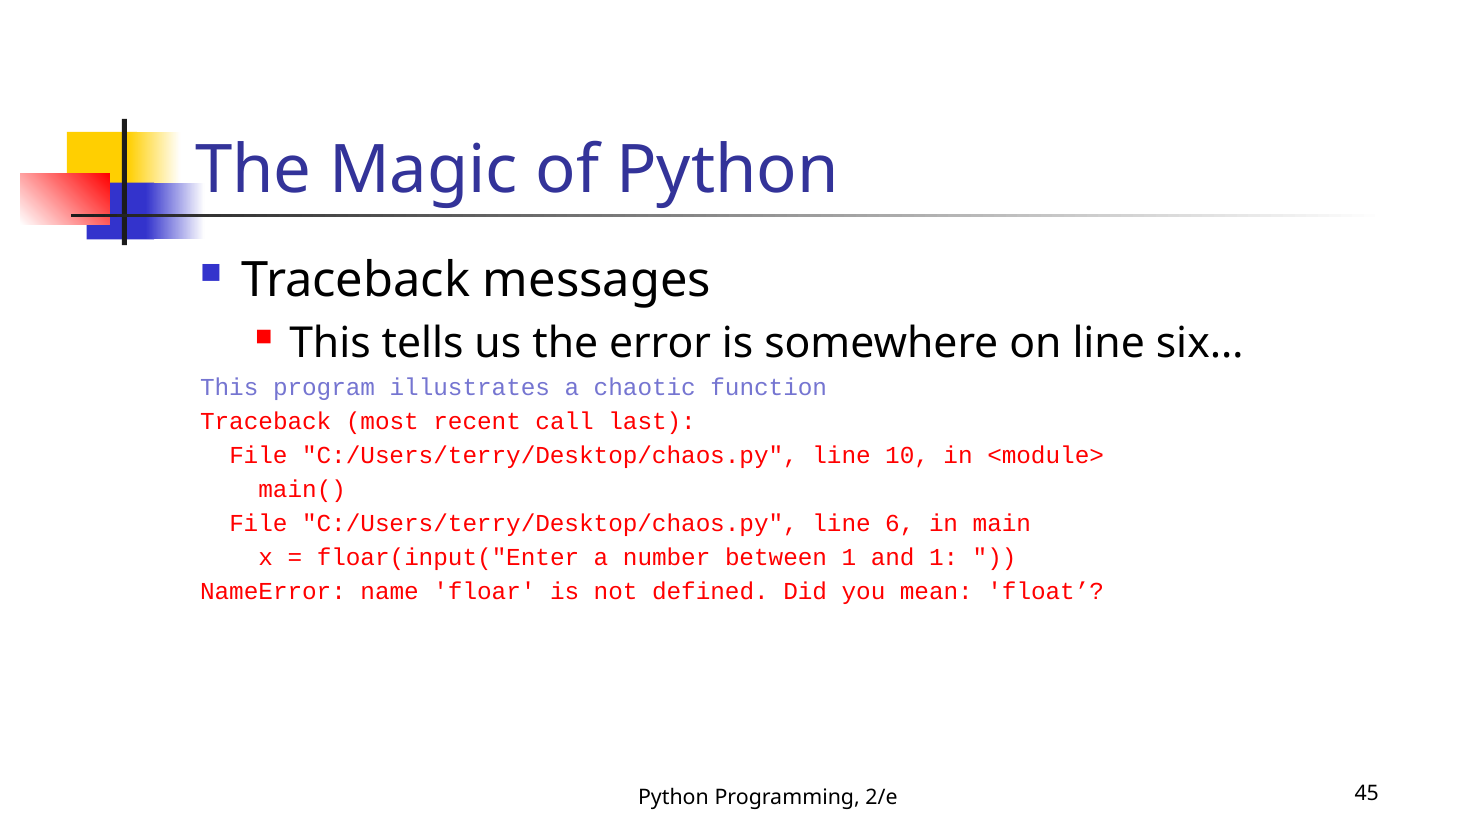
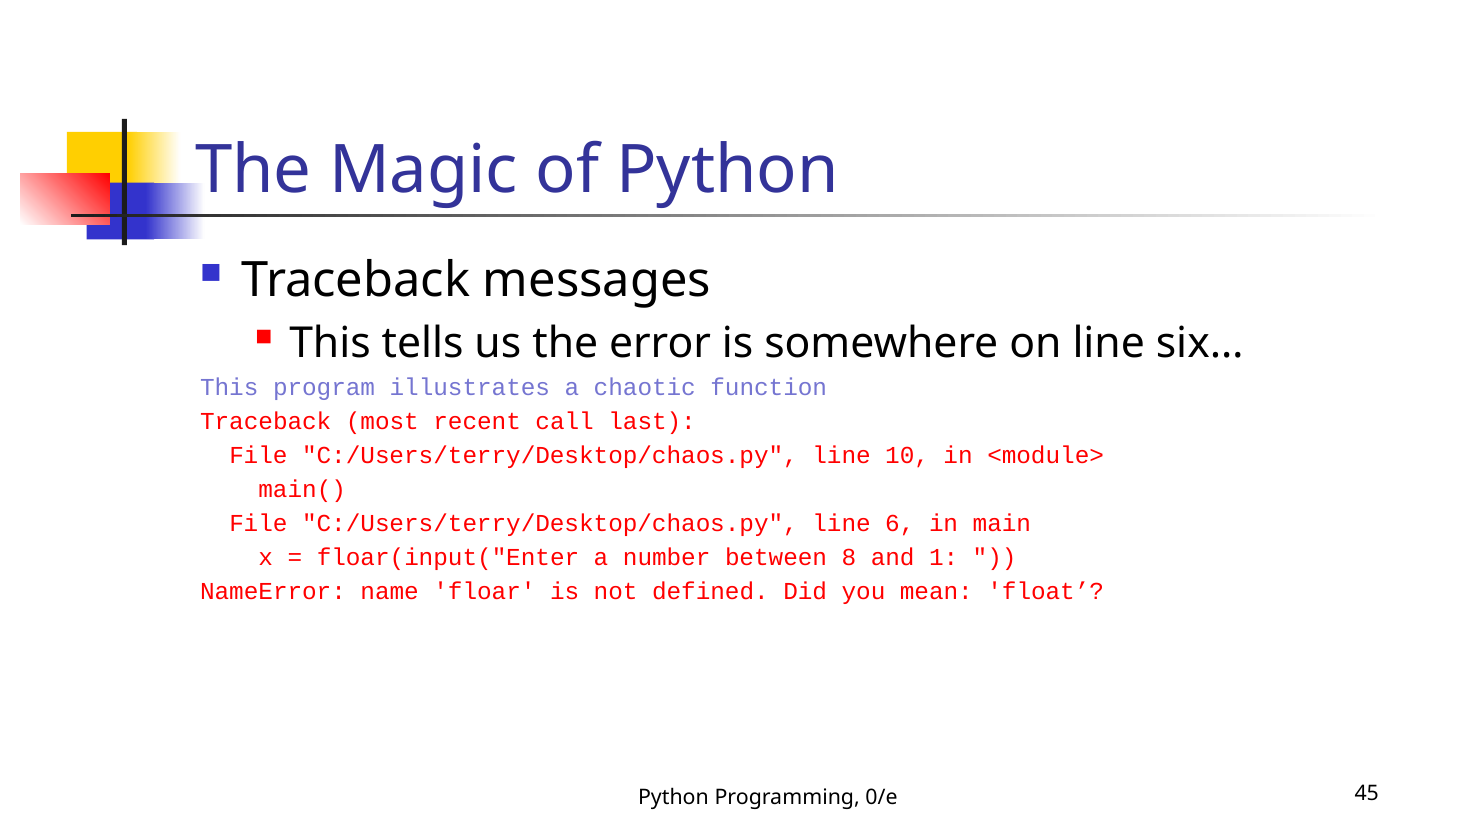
between 1: 1 -> 8
2/e: 2/e -> 0/e
